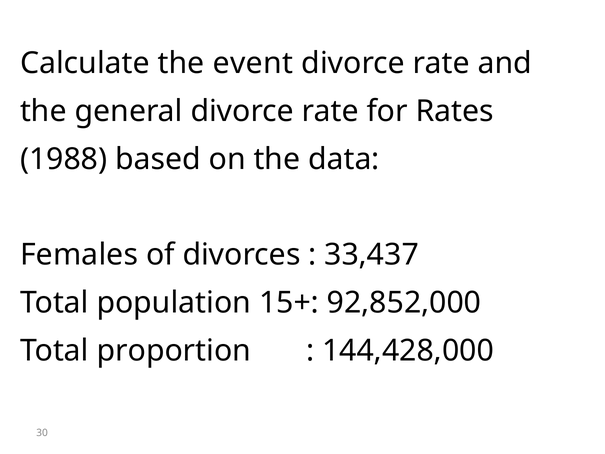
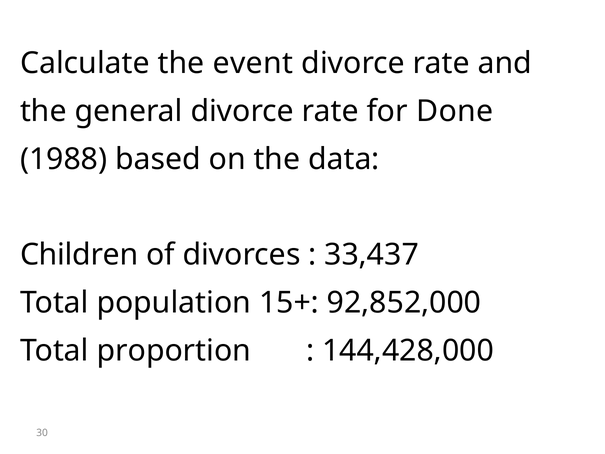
Rates: Rates -> Done
Females: Females -> Children
